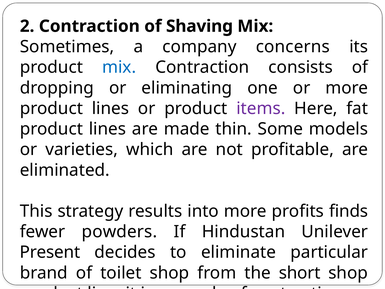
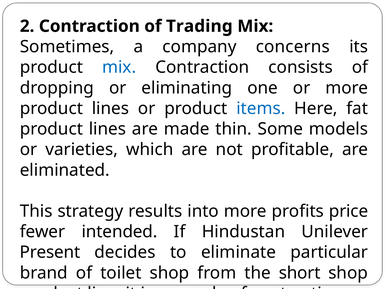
Shaving: Shaving -> Trading
items colour: purple -> blue
finds: finds -> price
powders: powders -> intended
